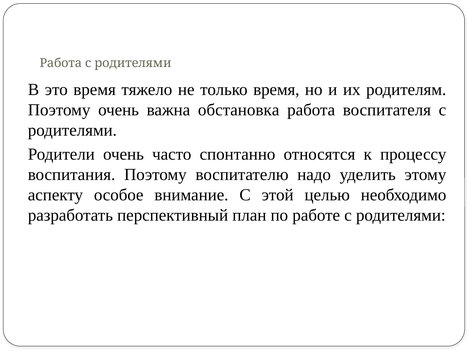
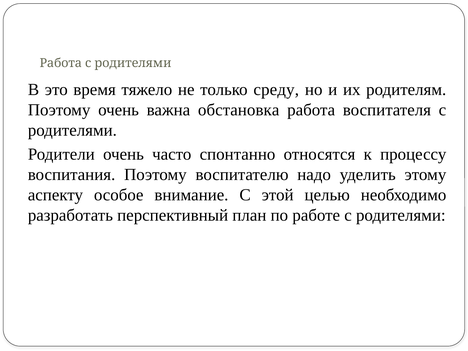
только время: время -> среду
